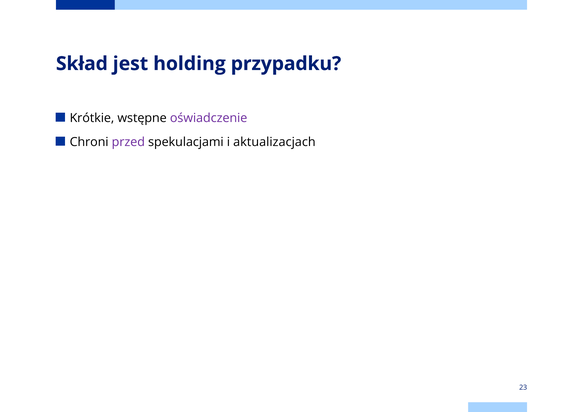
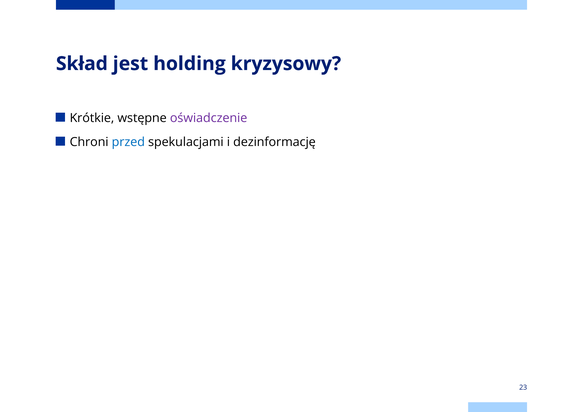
przypadku: przypadku -> kryzysowy
przed colour: purple -> blue
aktualizacjach: aktualizacjach -> dezinformację
